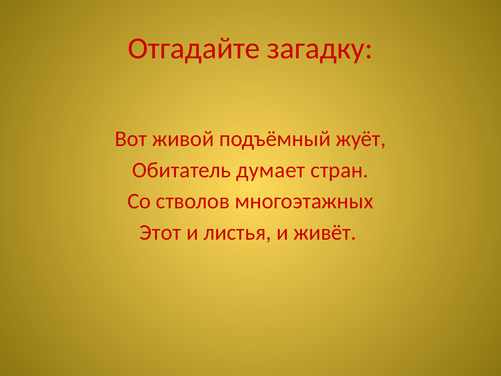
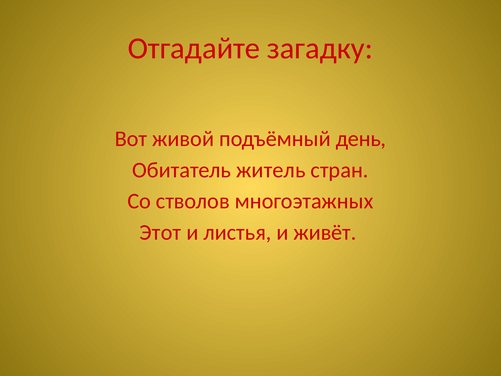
жуёт: жуёт -> день
думает: думает -> житель
